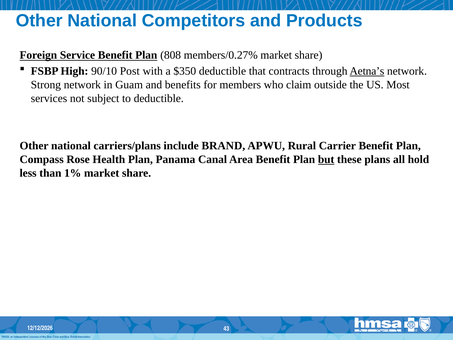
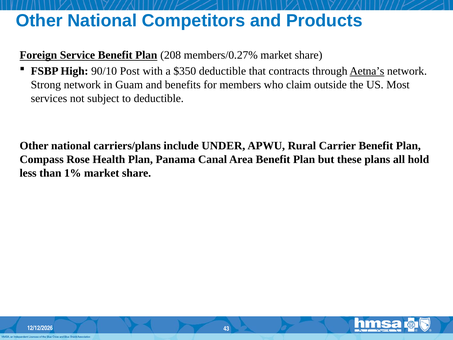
808: 808 -> 208
BRAND: BRAND -> UNDER
but underline: present -> none
